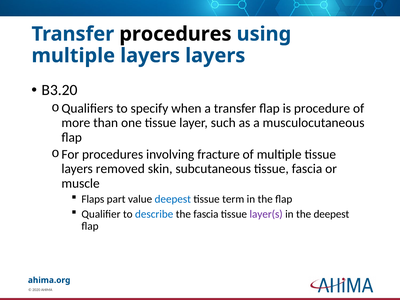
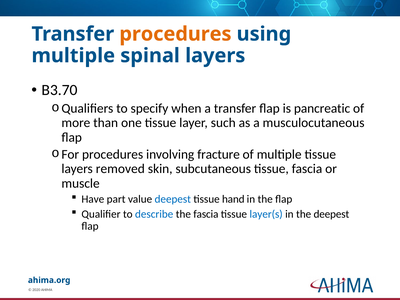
procedures at (175, 34) colour: black -> orange
multiple layers: layers -> spinal
B3.20: B3.20 -> B3.70
procedure: procedure -> pancreatic
Flaps: Flaps -> Have
term: term -> hand
layer(s colour: purple -> blue
